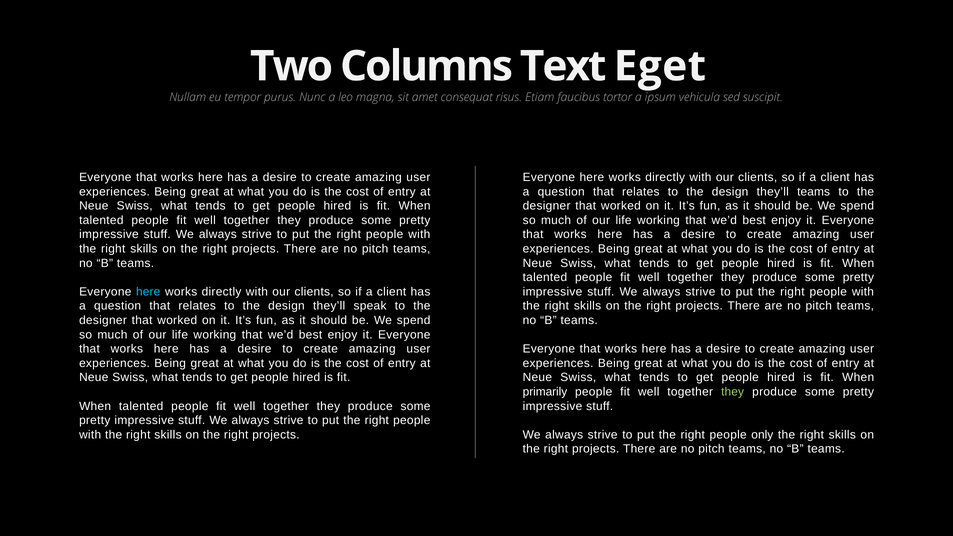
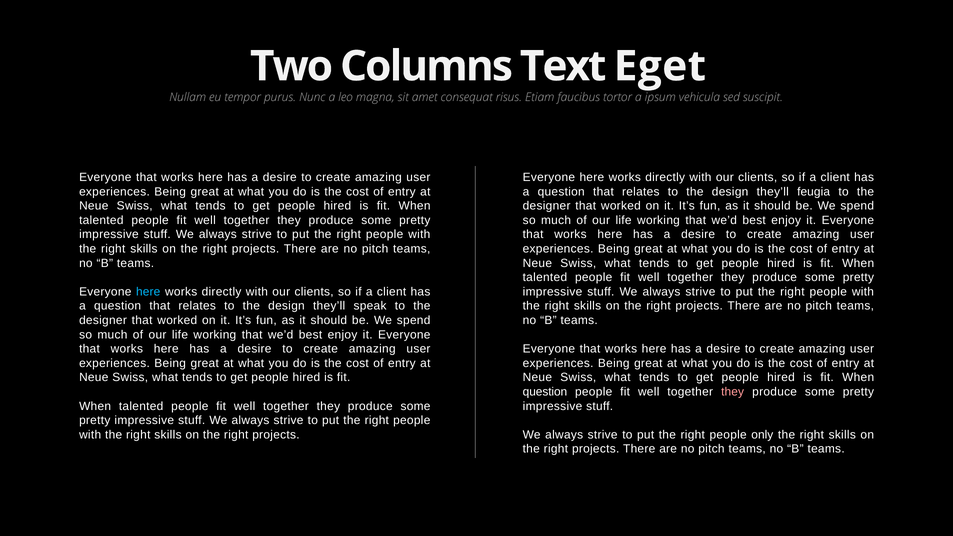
they’ll teams: teams -> feugia
primarily at (545, 392): primarily -> question
they at (733, 392) colour: light green -> pink
